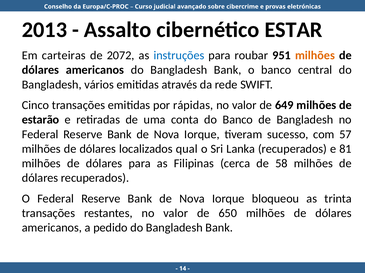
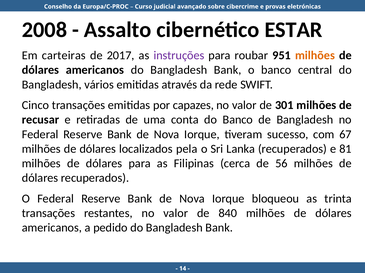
2013: 2013 -> 2008
2072: 2072 -> 2017
instruções colour: blue -> purple
rápidas: rápidas -> capazes
649: 649 -> 301
estarão: estarão -> recusar
57: 57 -> 67
qual: qual -> pela
58: 58 -> 56
650: 650 -> 840
